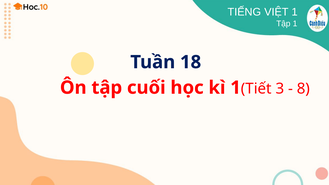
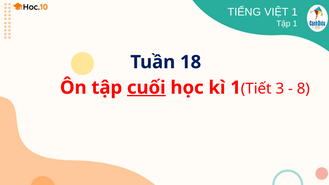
cuối underline: none -> present
